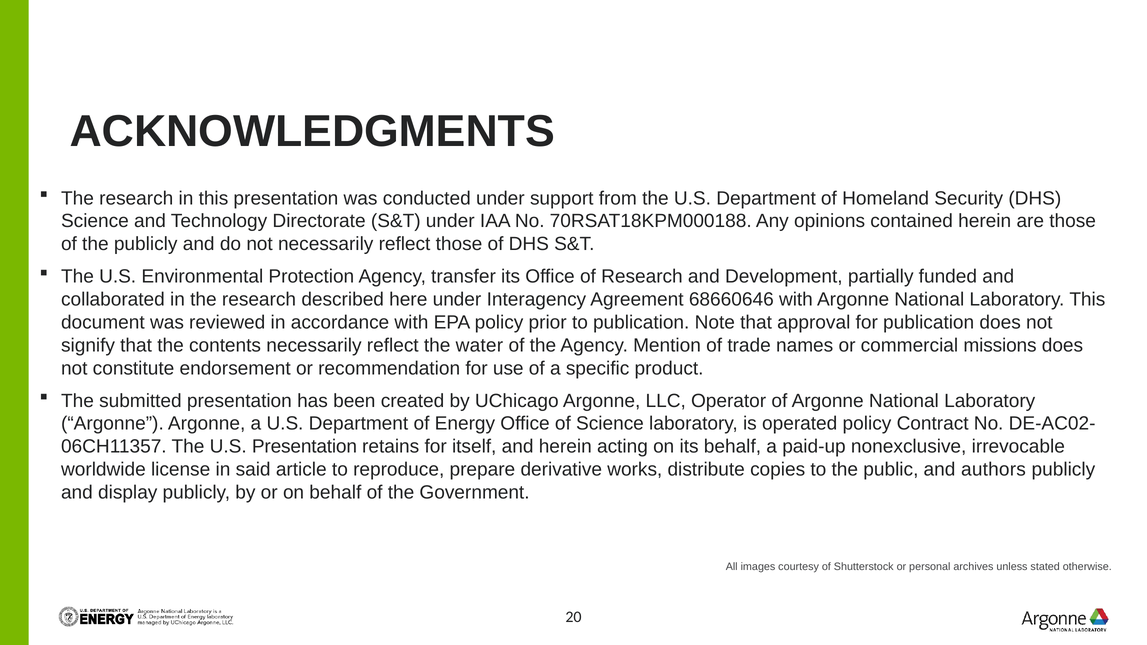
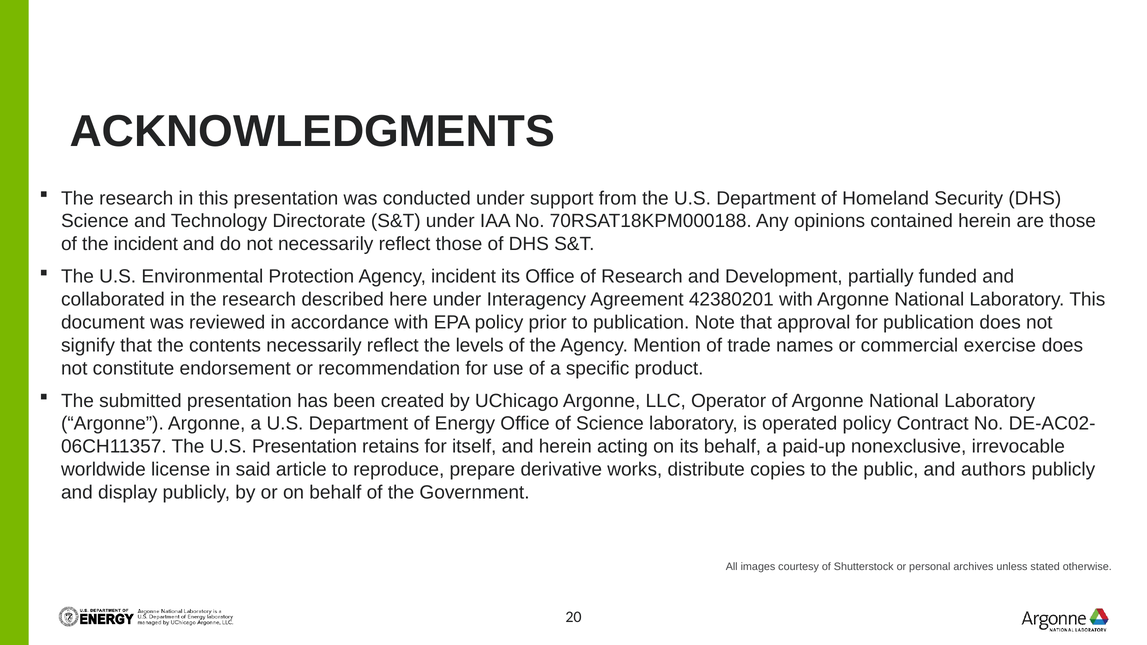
the publicly: publicly -> incident
Agency transfer: transfer -> incident
68660646: 68660646 -> 42380201
water: water -> levels
missions: missions -> exercise
